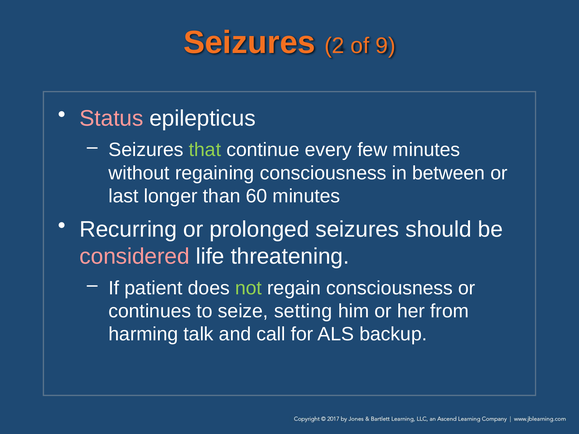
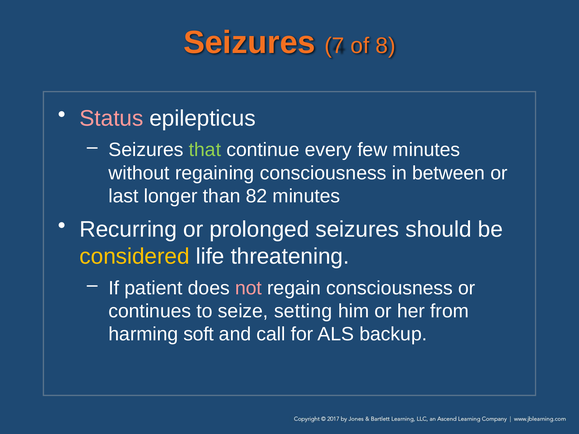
2: 2 -> 7
9: 9 -> 8
60: 60 -> 82
considered colour: pink -> yellow
not colour: light green -> pink
talk: talk -> soft
